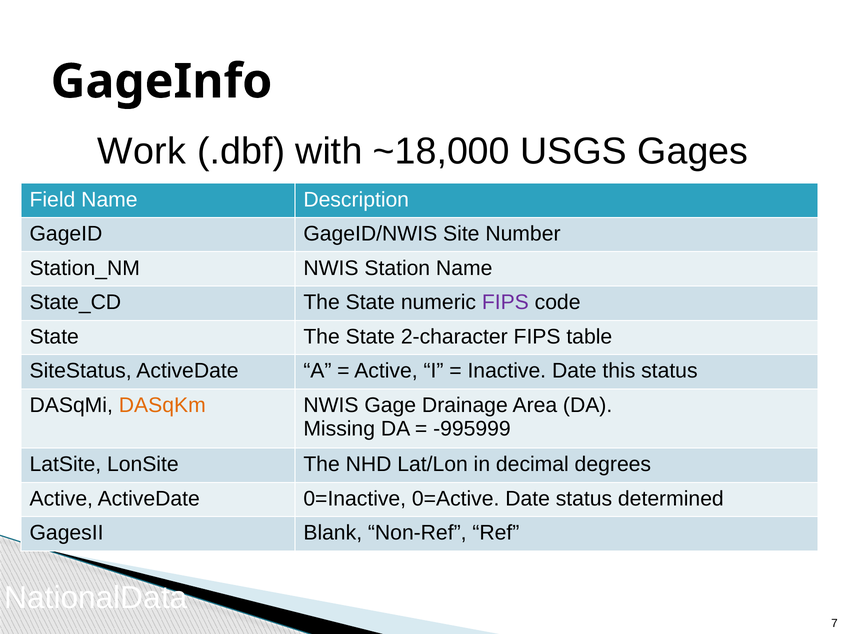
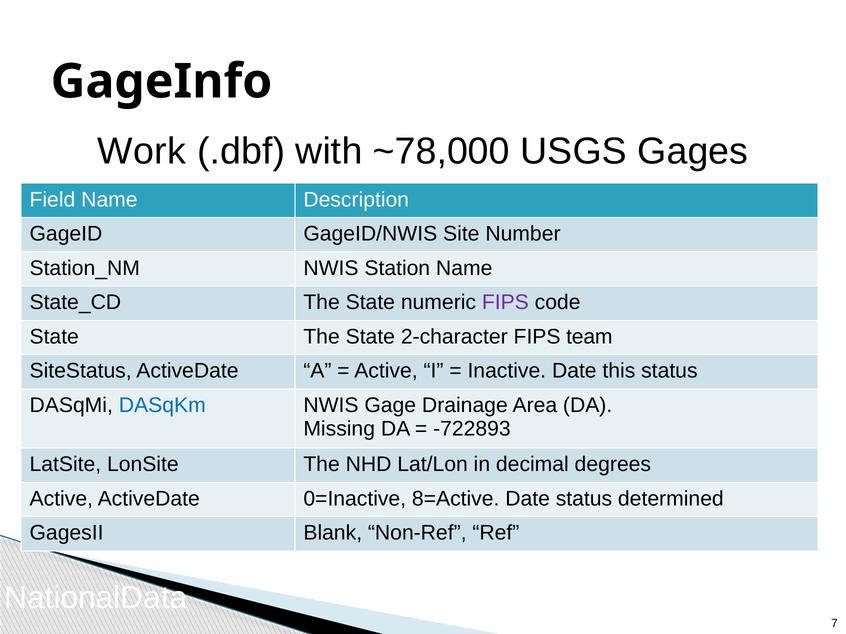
~18,000: ~18,000 -> ~78,000
table: table -> team
DASqKm colour: orange -> blue
-995999: -995999 -> -722893
0=Active: 0=Active -> 8=Active
